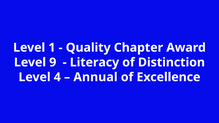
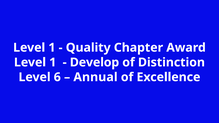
9 at (53, 62): 9 -> 1
Literacy: Literacy -> Develop
4: 4 -> 6
